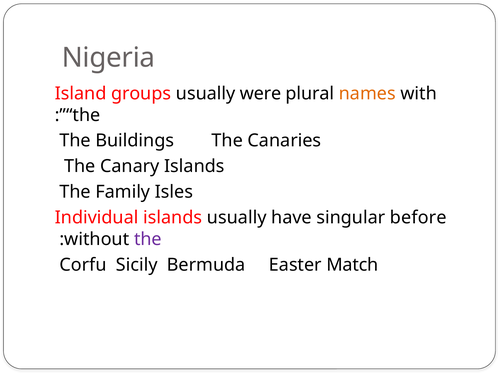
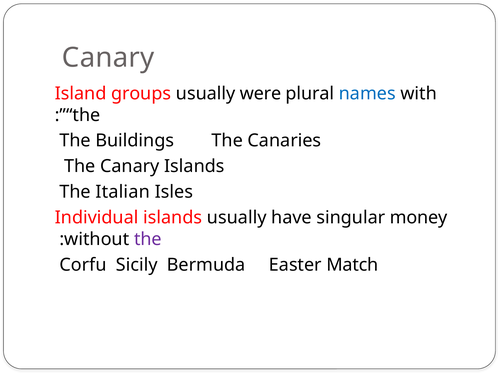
Nigeria at (108, 58): Nigeria -> Canary
names colour: orange -> blue
Family: Family -> Italian
before: before -> money
